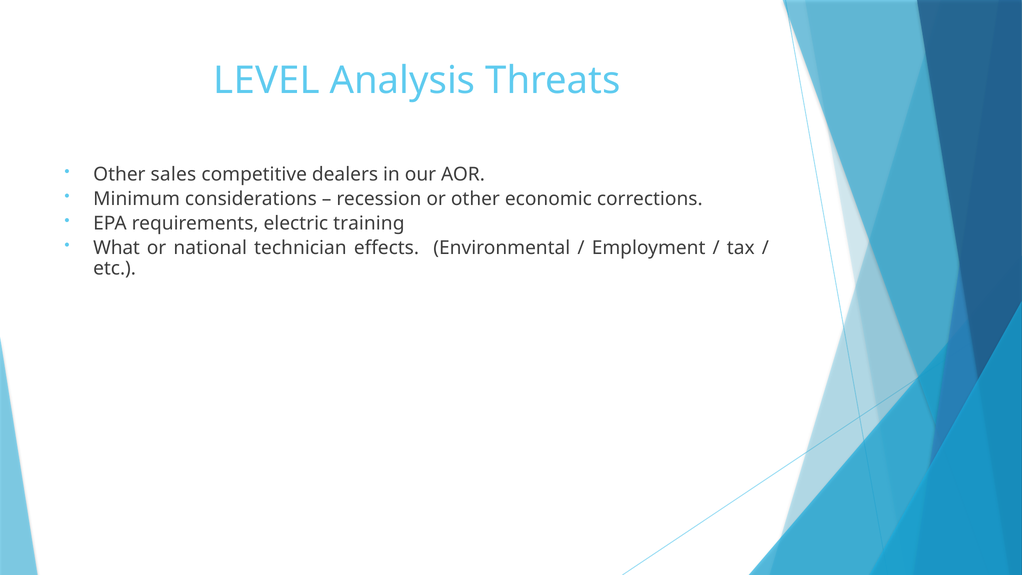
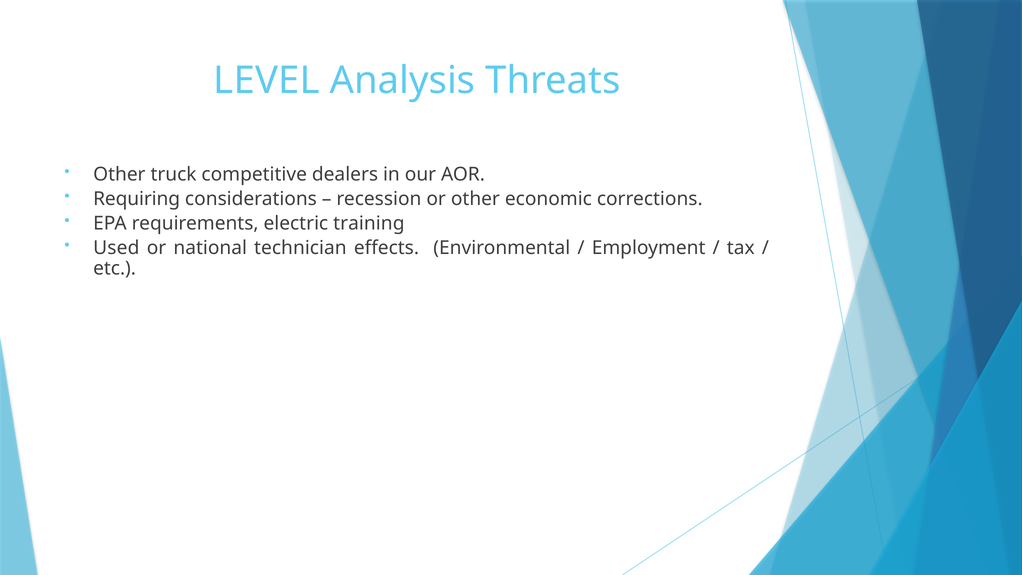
sales: sales -> truck
Minimum: Minimum -> Requiring
What: What -> Used
